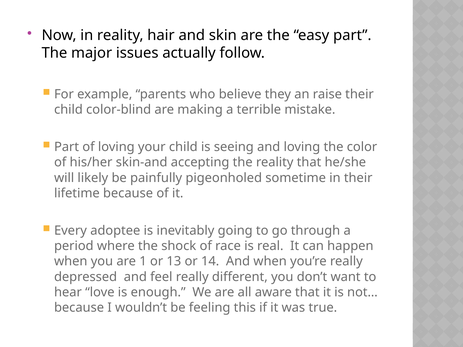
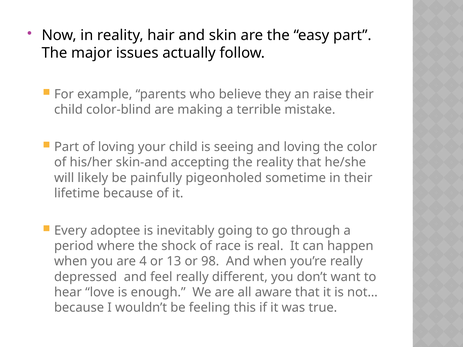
1: 1 -> 4
14: 14 -> 98
